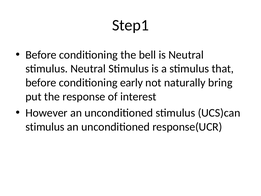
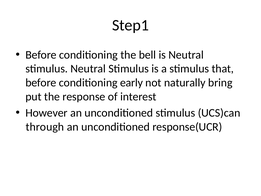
stimulus at (45, 127): stimulus -> through
